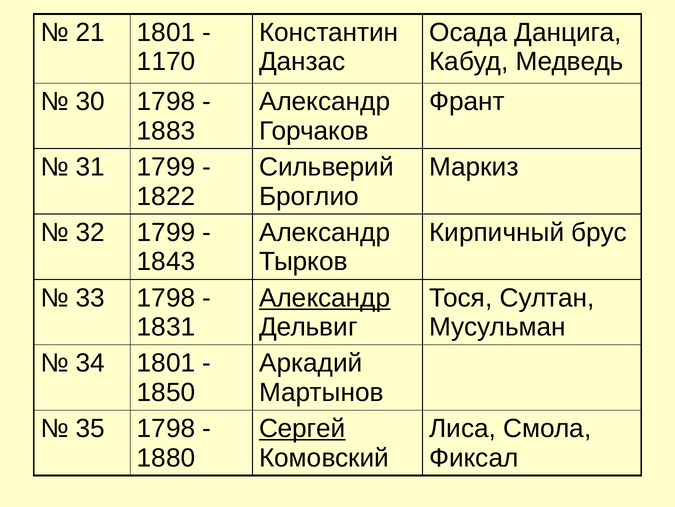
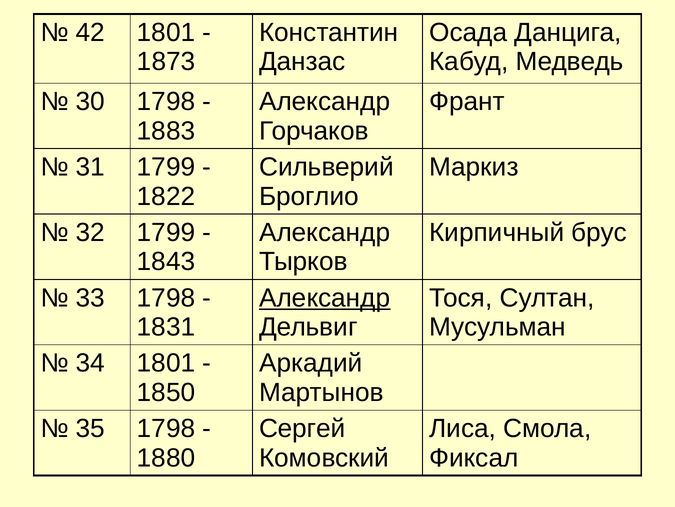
21: 21 -> 42
1170: 1170 -> 1873
Сергей underline: present -> none
